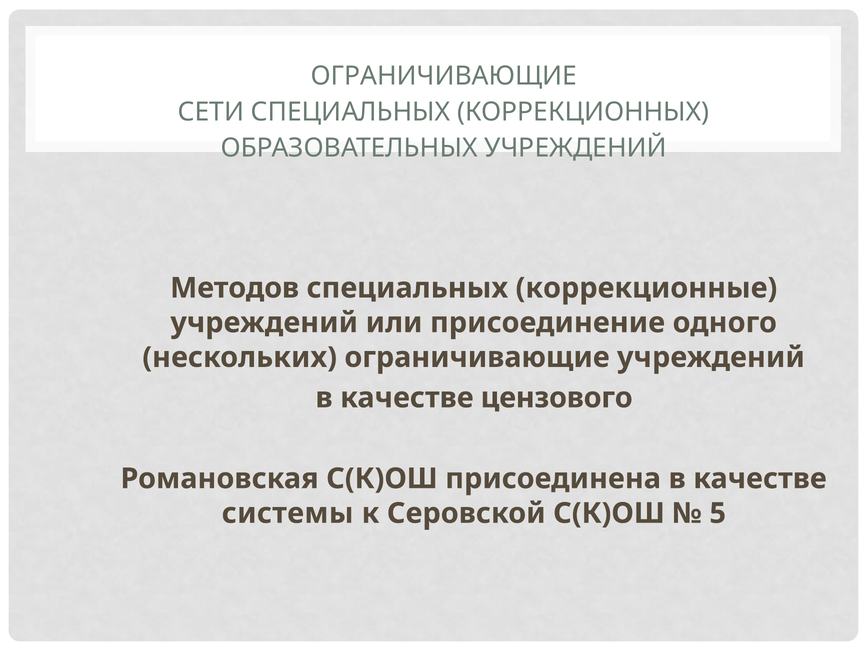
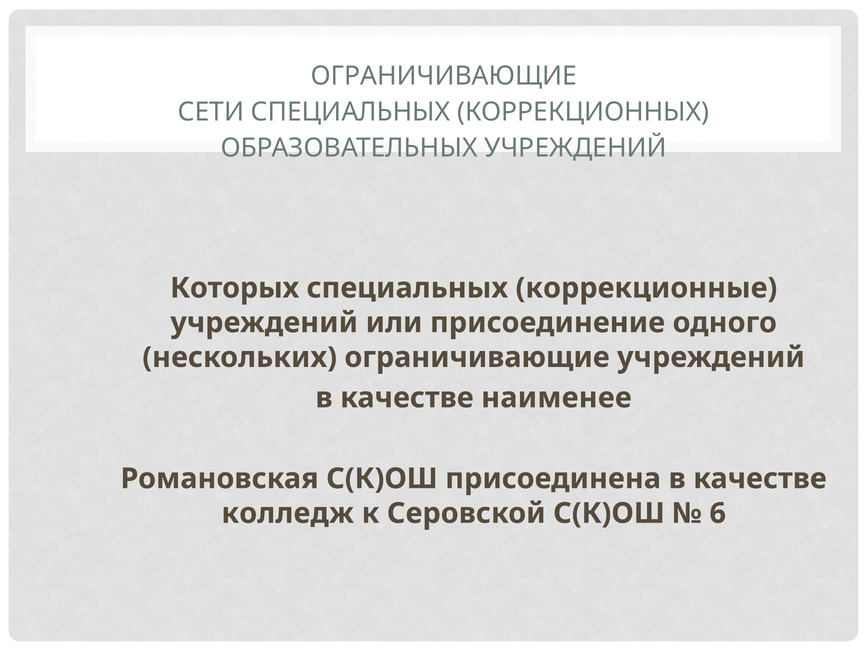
Методов: Методов -> Которых
цензового: цензового -> наименее
системы: системы -> колледж
5: 5 -> 6
